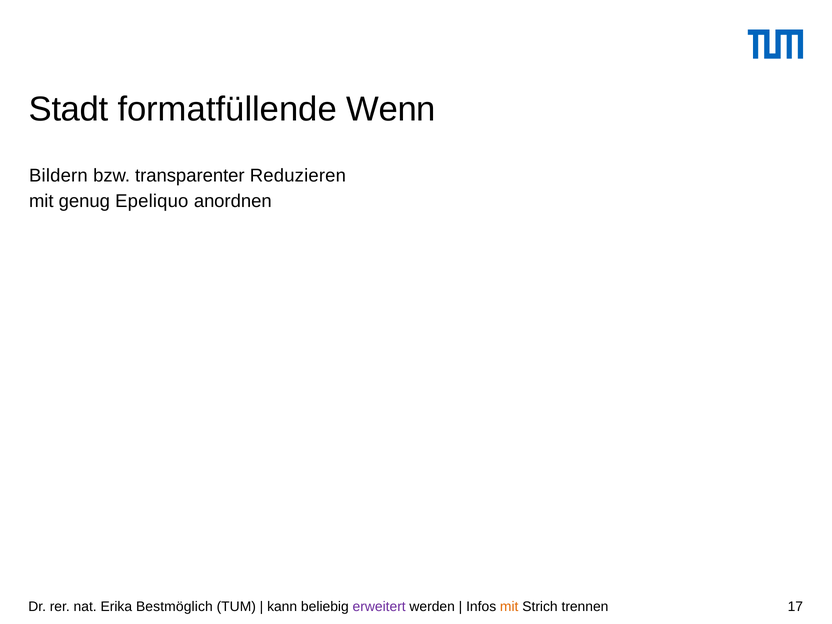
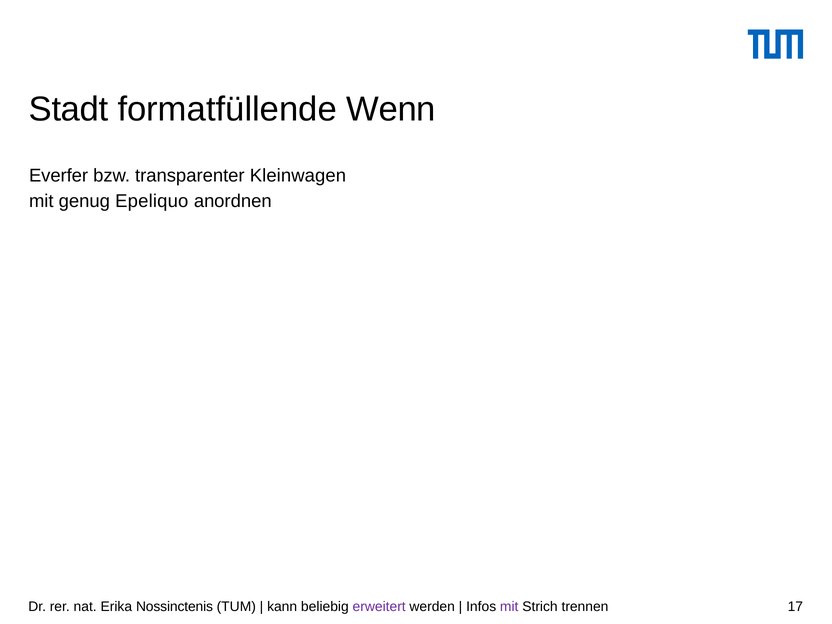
Bildern: Bildern -> Everfer
Reduzieren: Reduzieren -> Kleinwagen
Bestmöglich: Bestmöglich -> Nossinctenis
mit at (509, 607) colour: orange -> purple
